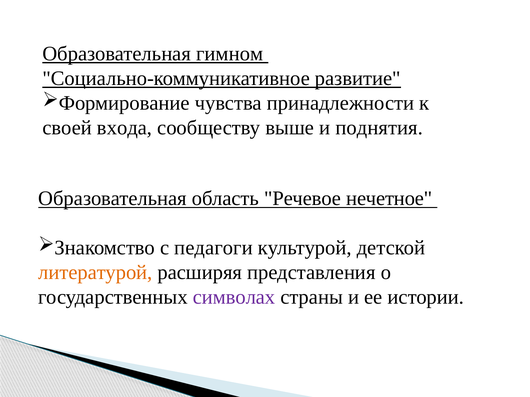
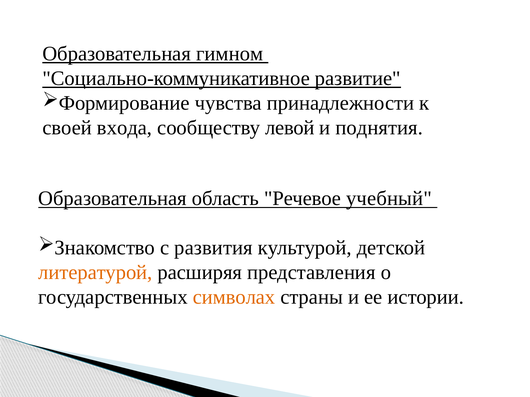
выше: выше -> левой
нечетное: нечетное -> учебный
педагоги: педагоги -> развития
символах colour: purple -> orange
